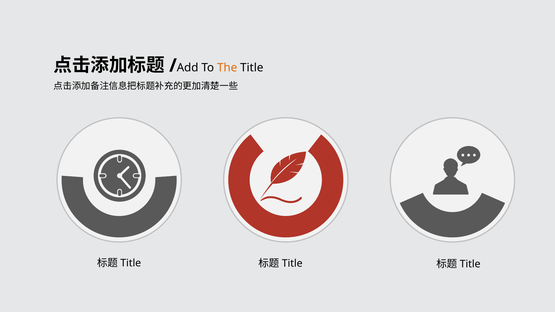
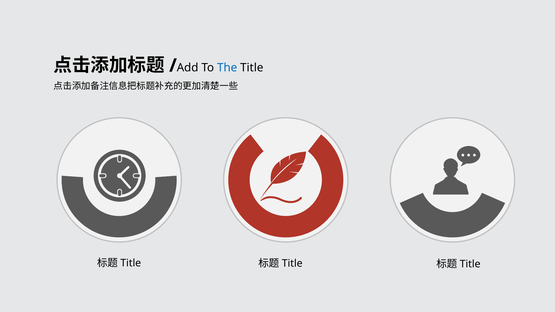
The colour: orange -> blue
